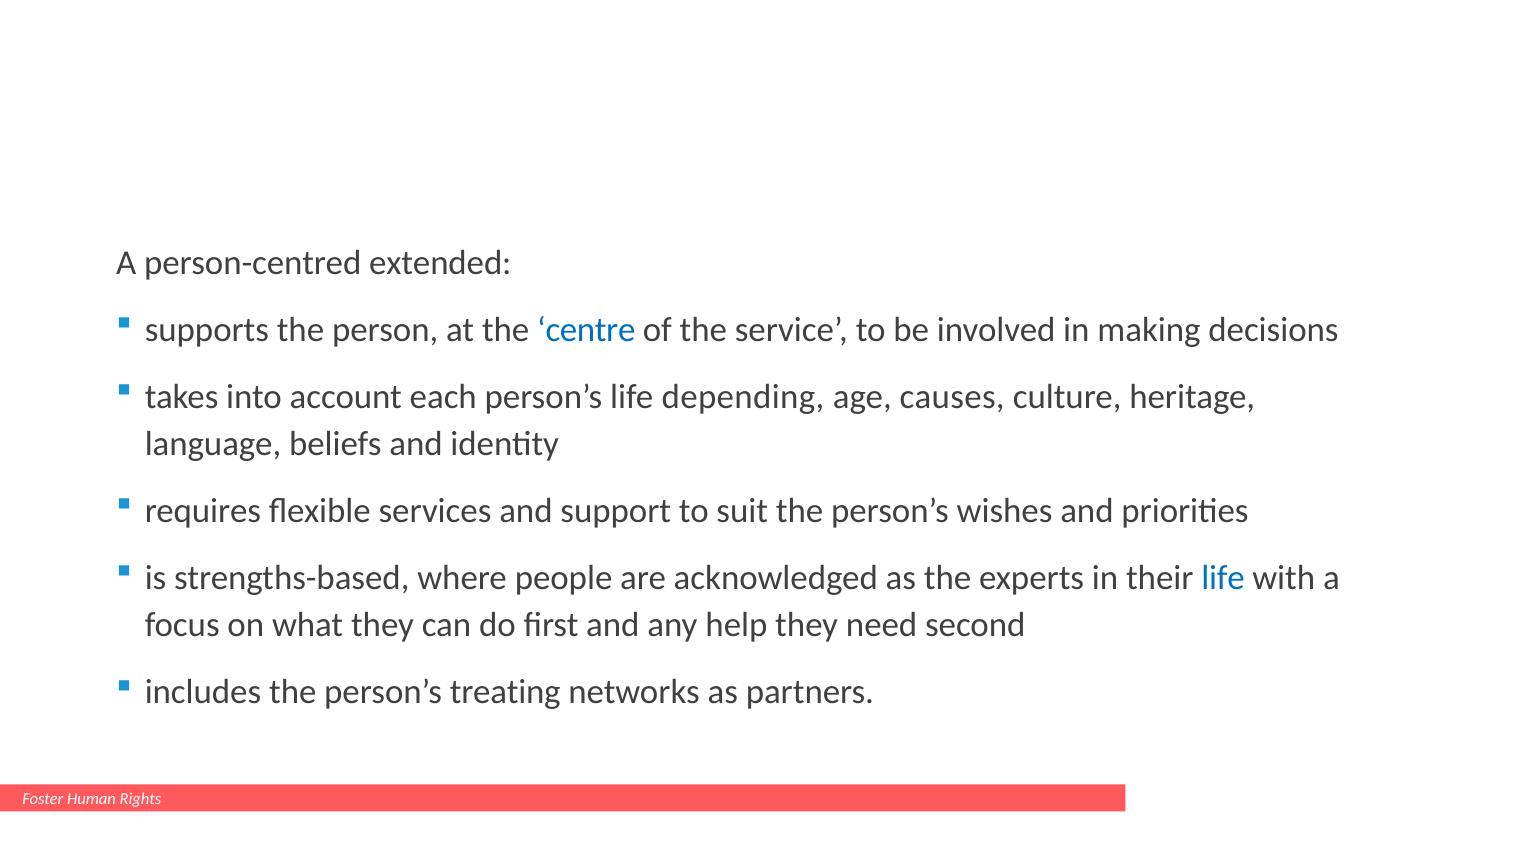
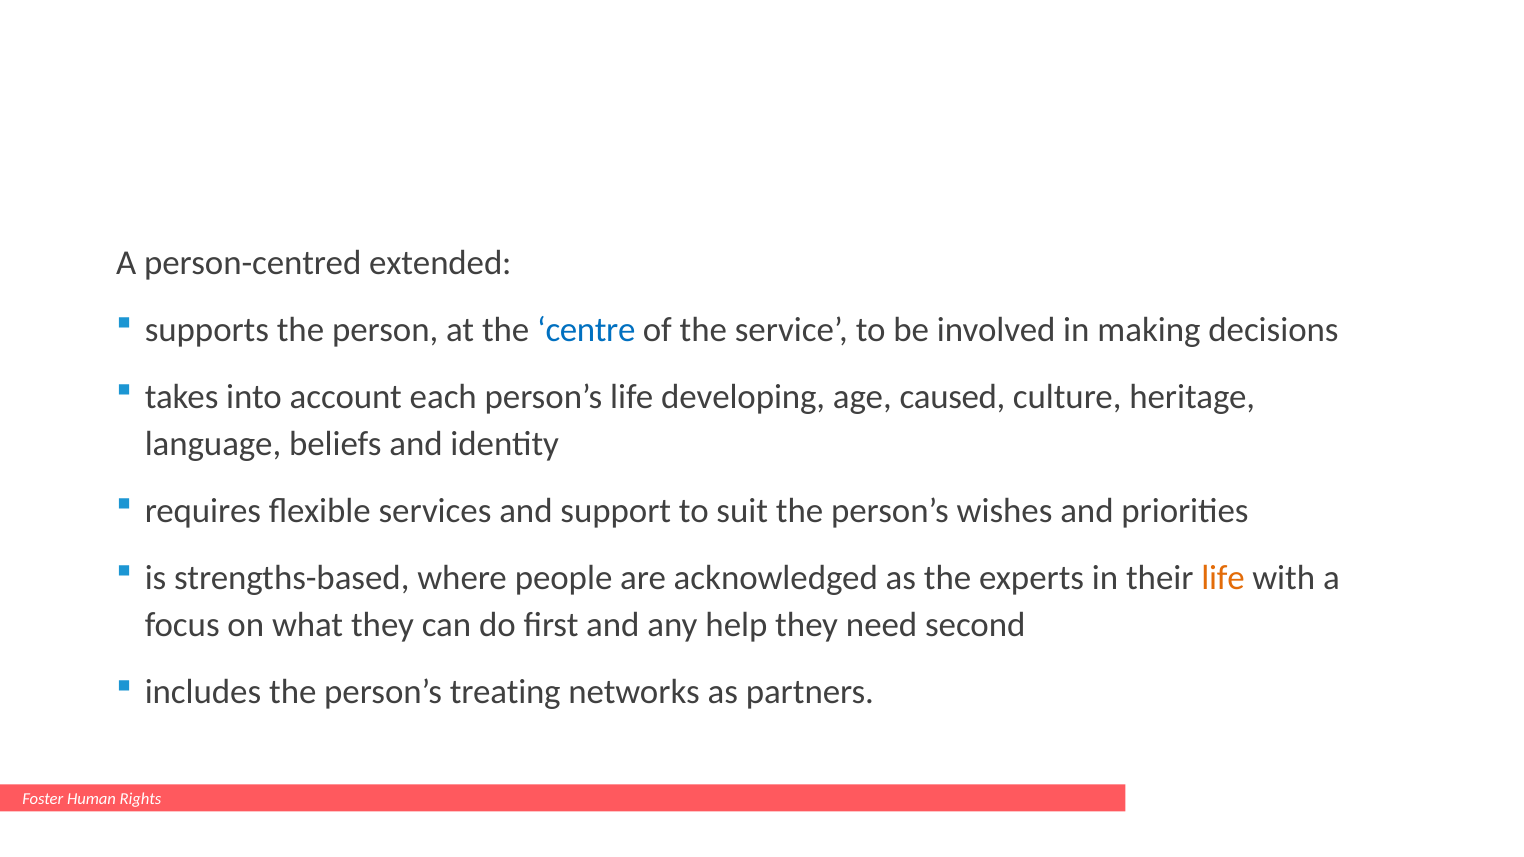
depending: depending -> developing
causes: causes -> caused
life at (1223, 578) colour: blue -> orange
